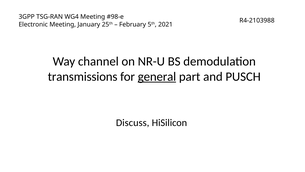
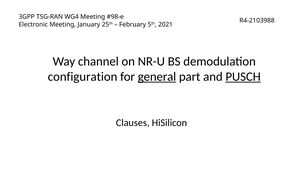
transmissions: transmissions -> configuration
PUSCH underline: none -> present
Discuss: Discuss -> Clauses
